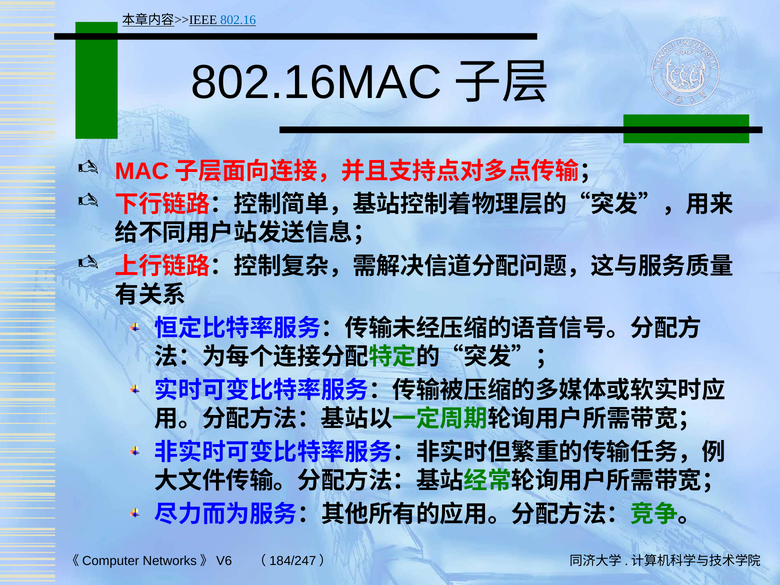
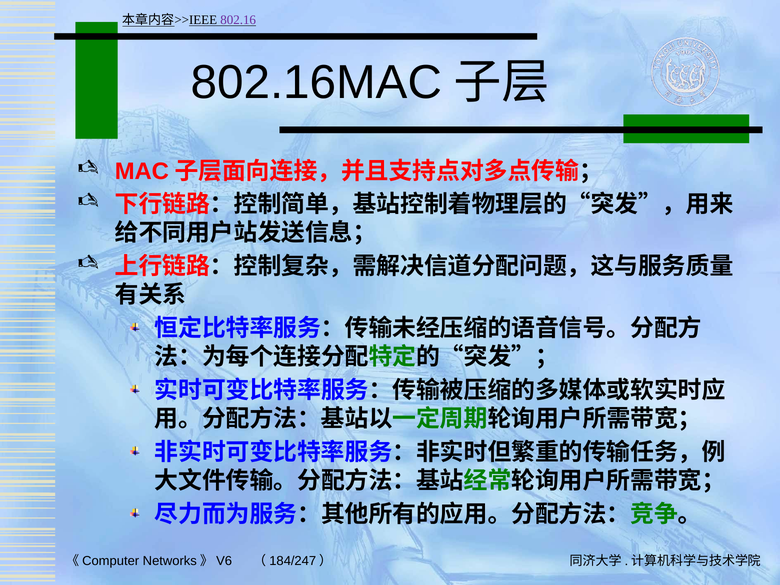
802.16 colour: blue -> purple
